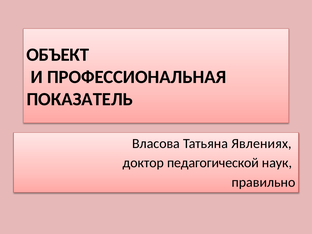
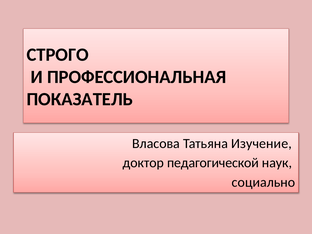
ОБЪЕКТ: ОБЪЕКТ -> СТРОГО
Явлениях: Явлениях -> Изучение
правильно: правильно -> социально
